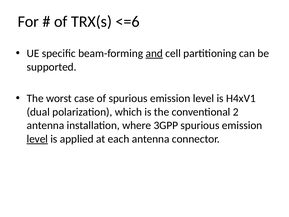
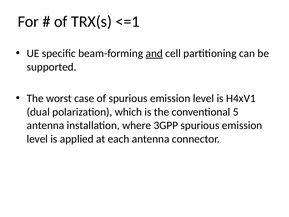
<=6: <=6 -> <=1
2: 2 -> 5
level at (37, 139) underline: present -> none
